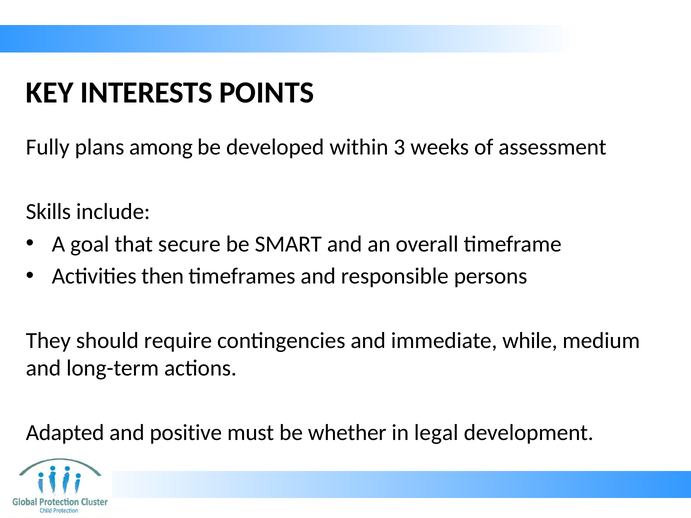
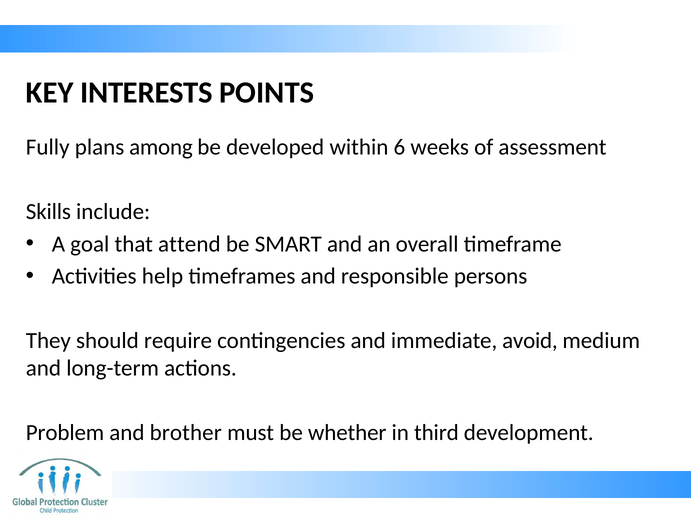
3: 3 -> 6
secure: secure -> attend
then: then -> help
while: while -> avoid
Adapted: Adapted -> Problem
positive: positive -> brother
legal: legal -> third
